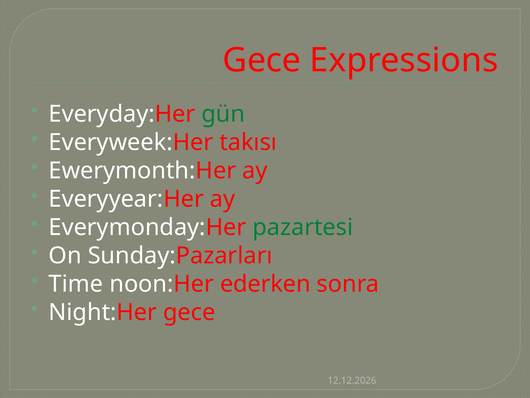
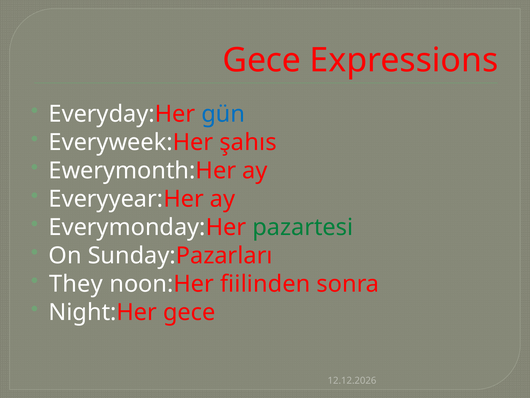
gün colour: green -> blue
takısı: takısı -> şahıs
Time: Time -> They
ederken: ederken -> fiilinden
